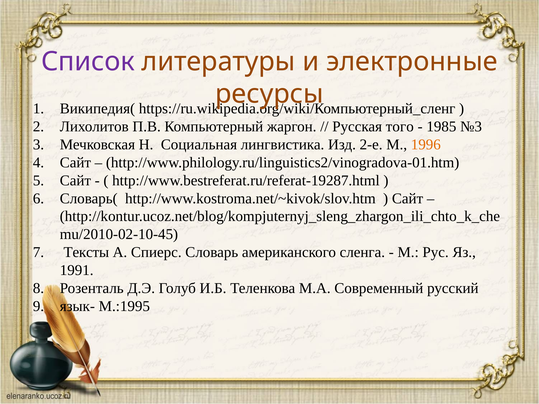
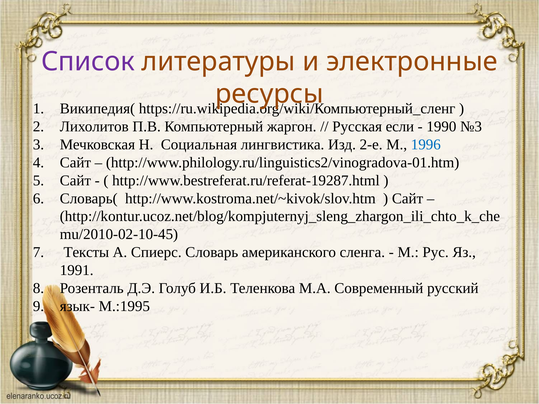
того: того -> если
1985: 1985 -> 1990
1996 colour: orange -> blue
